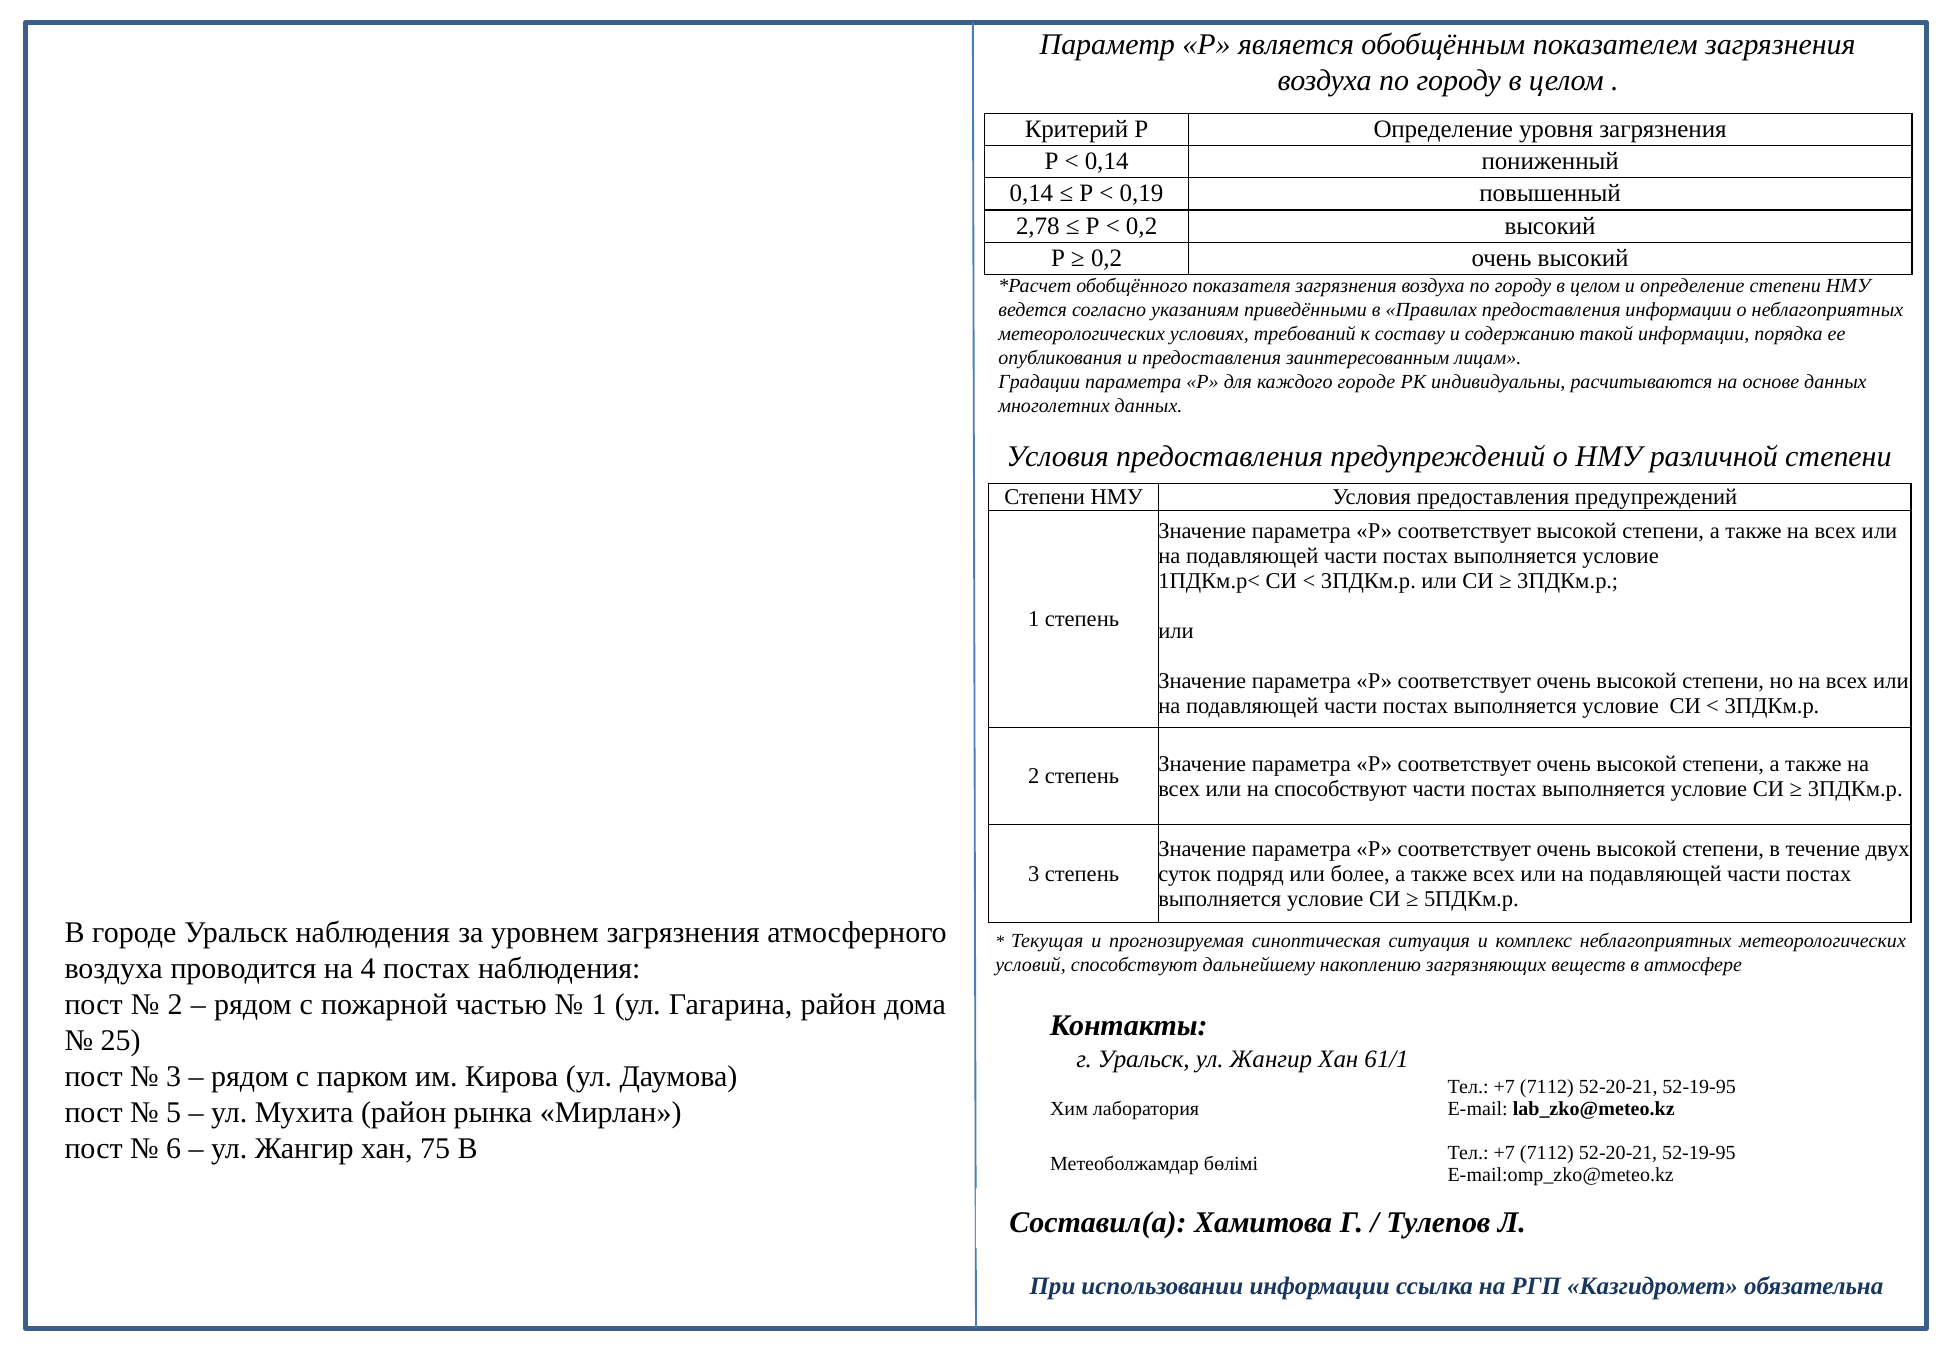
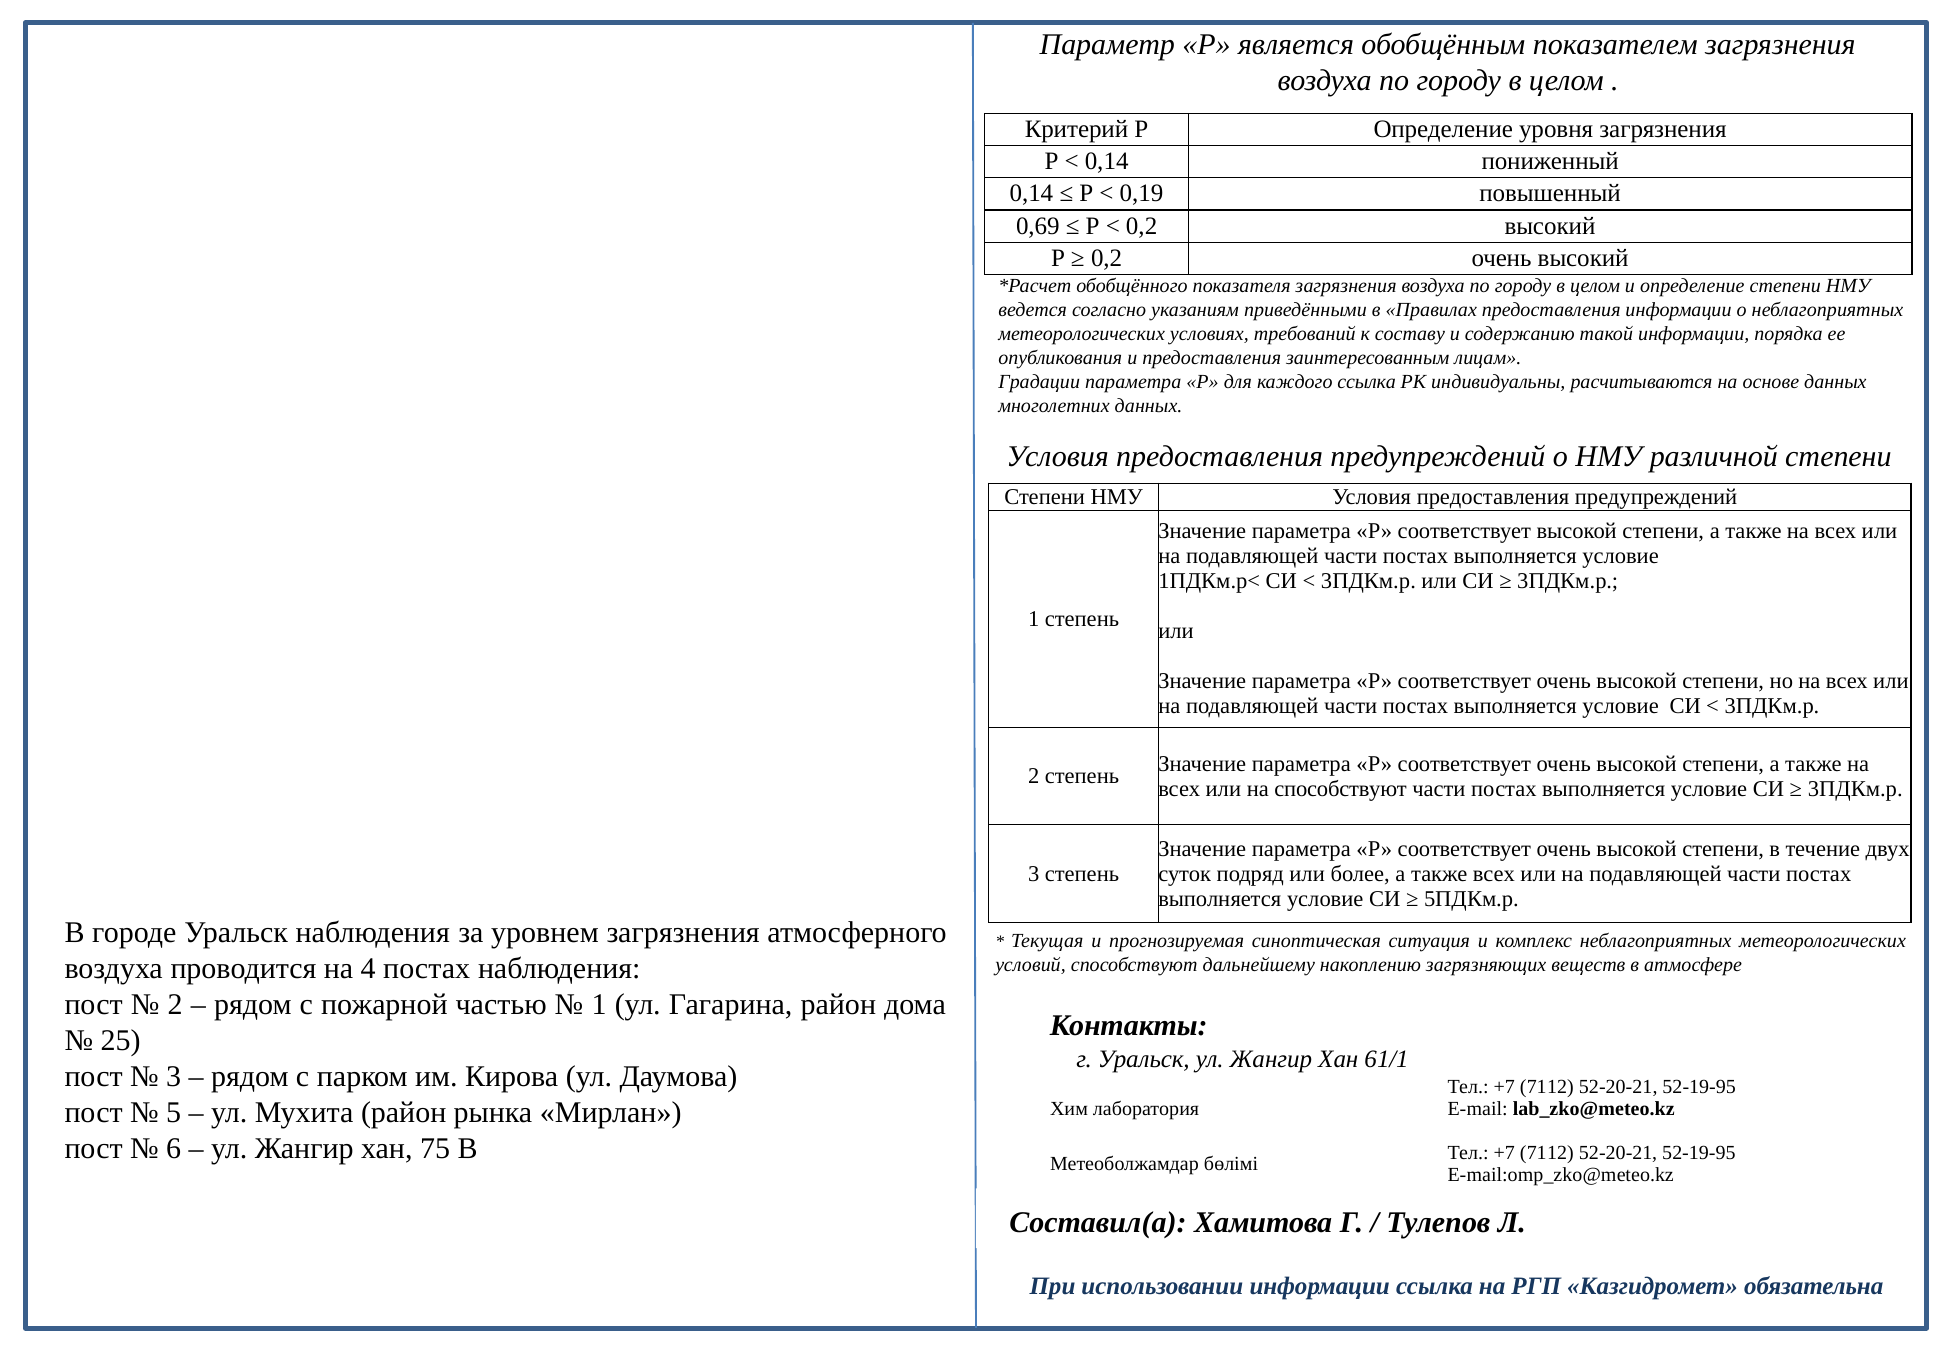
2,78: 2,78 -> 0,69
каждого городе: городе -> ссылка
